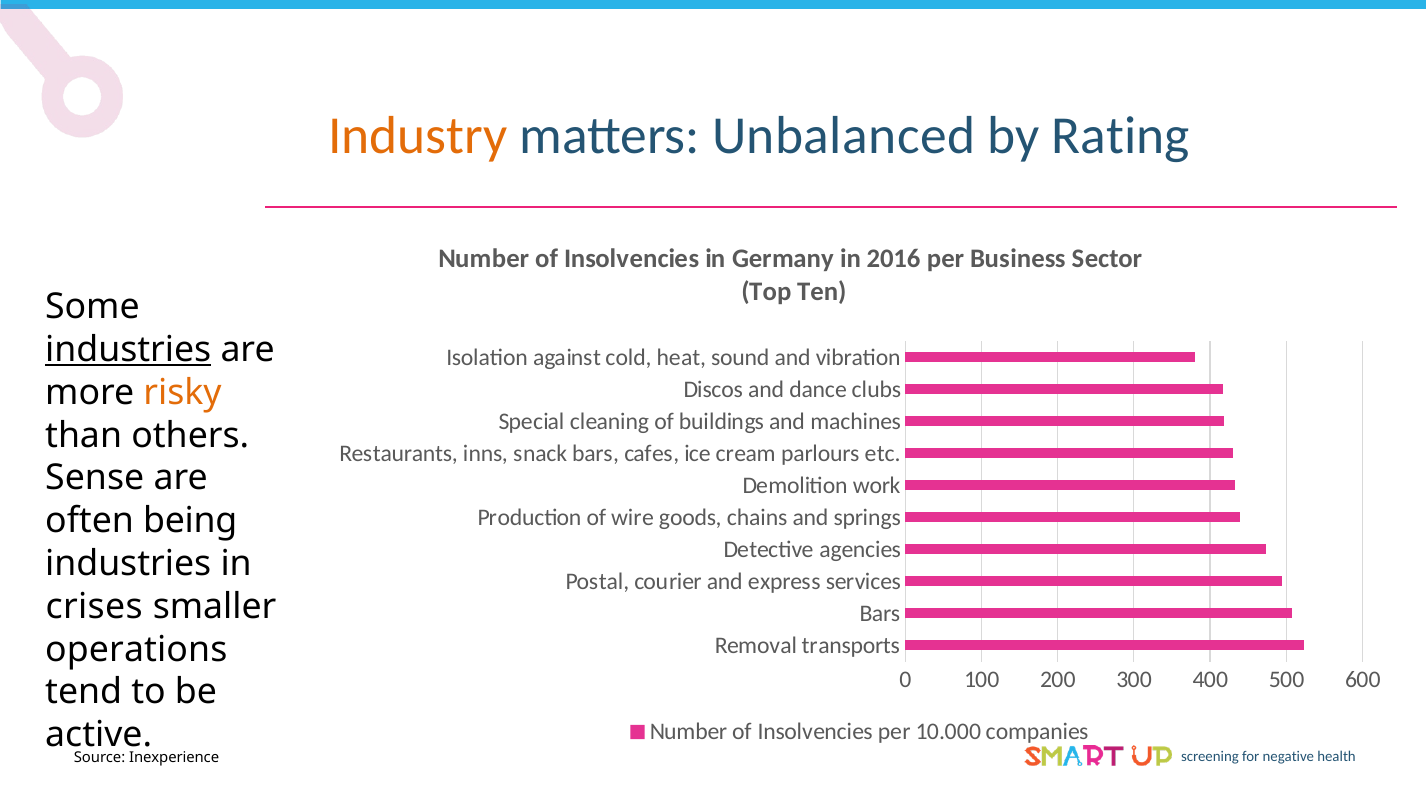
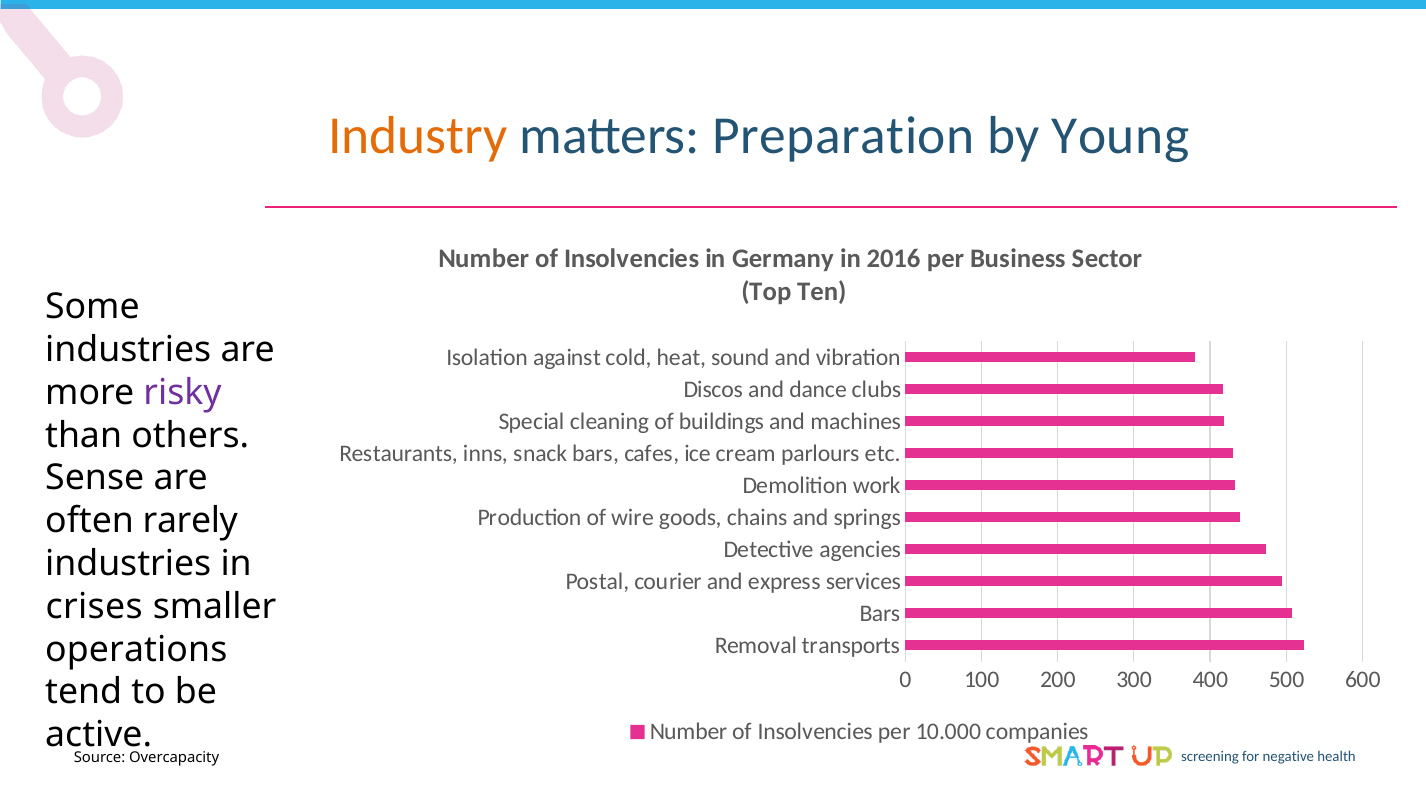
Unbalanced: Unbalanced -> Preparation
Rating: Rating -> Young
industries at (128, 350) underline: present -> none
risky colour: orange -> purple
being: being -> rarely
Inexperience: Inexperience -> Overcapacity
